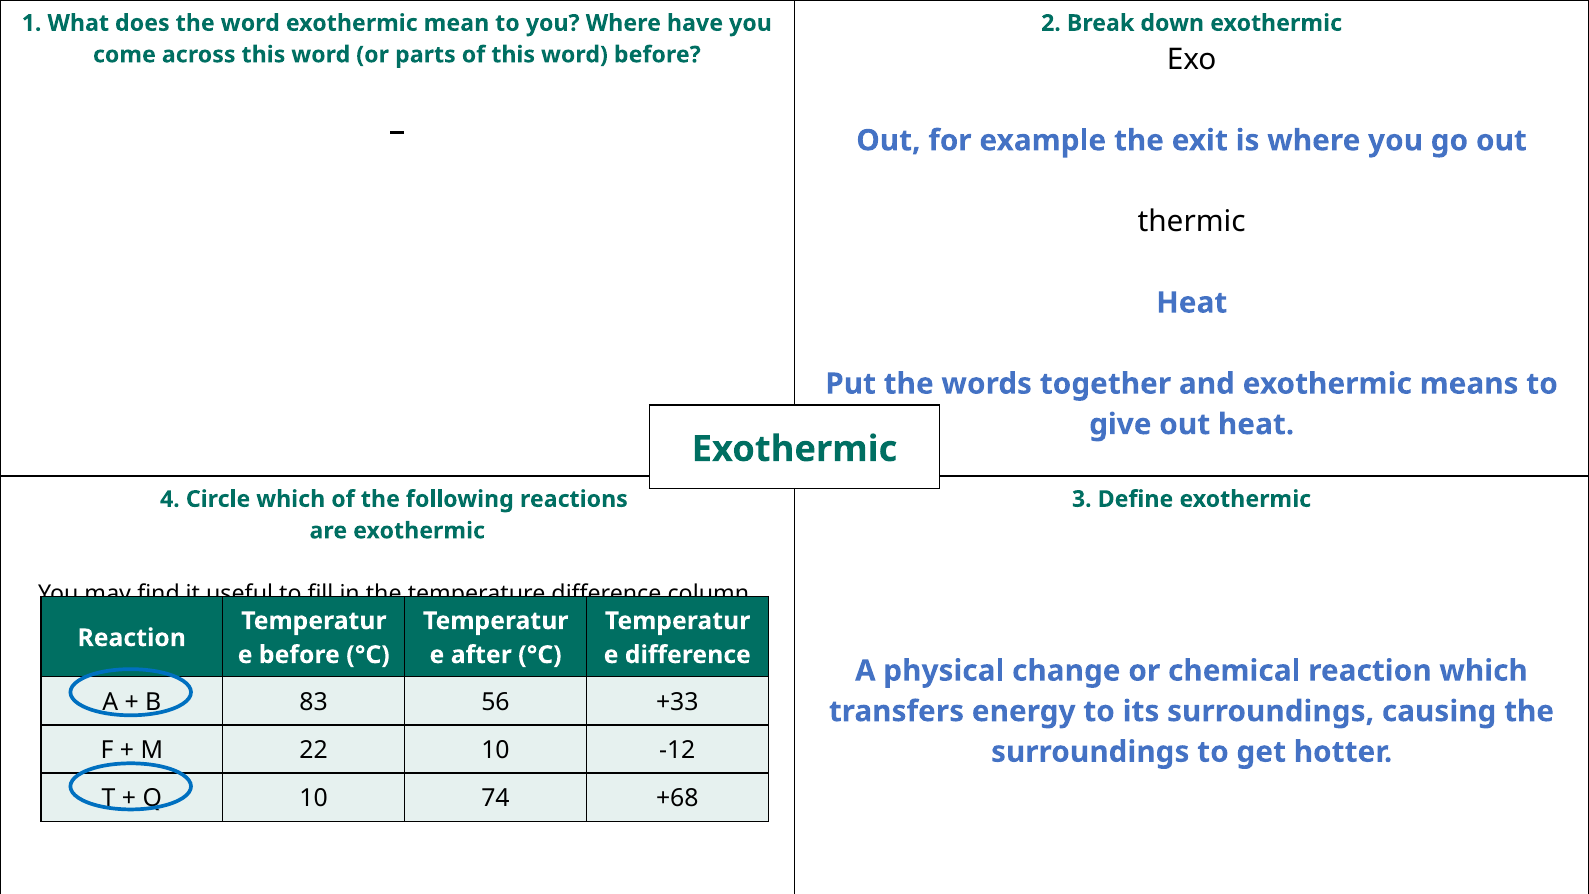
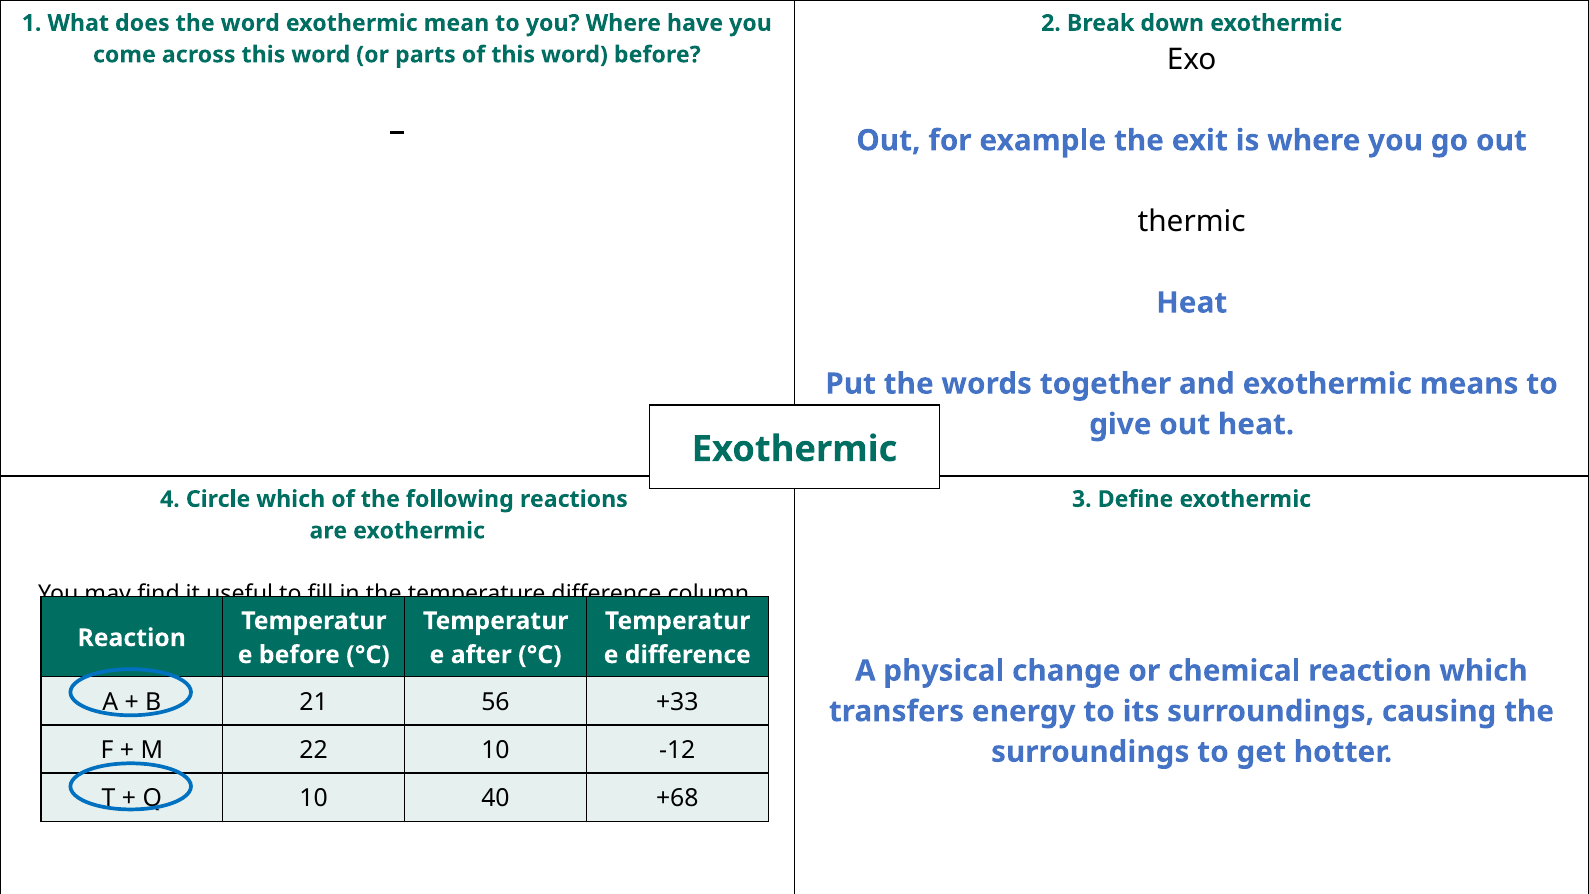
83: 83 -> 21
74: 74 -> 40
